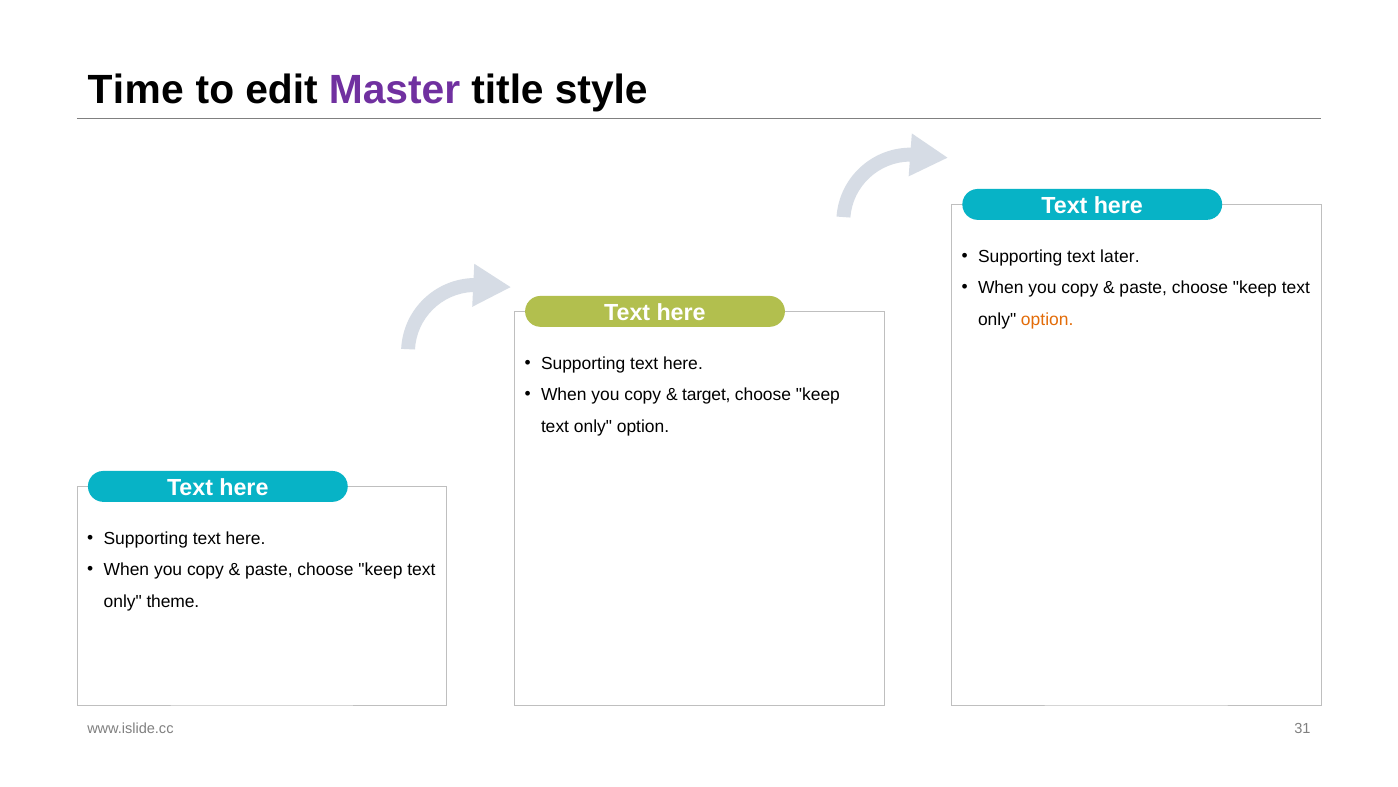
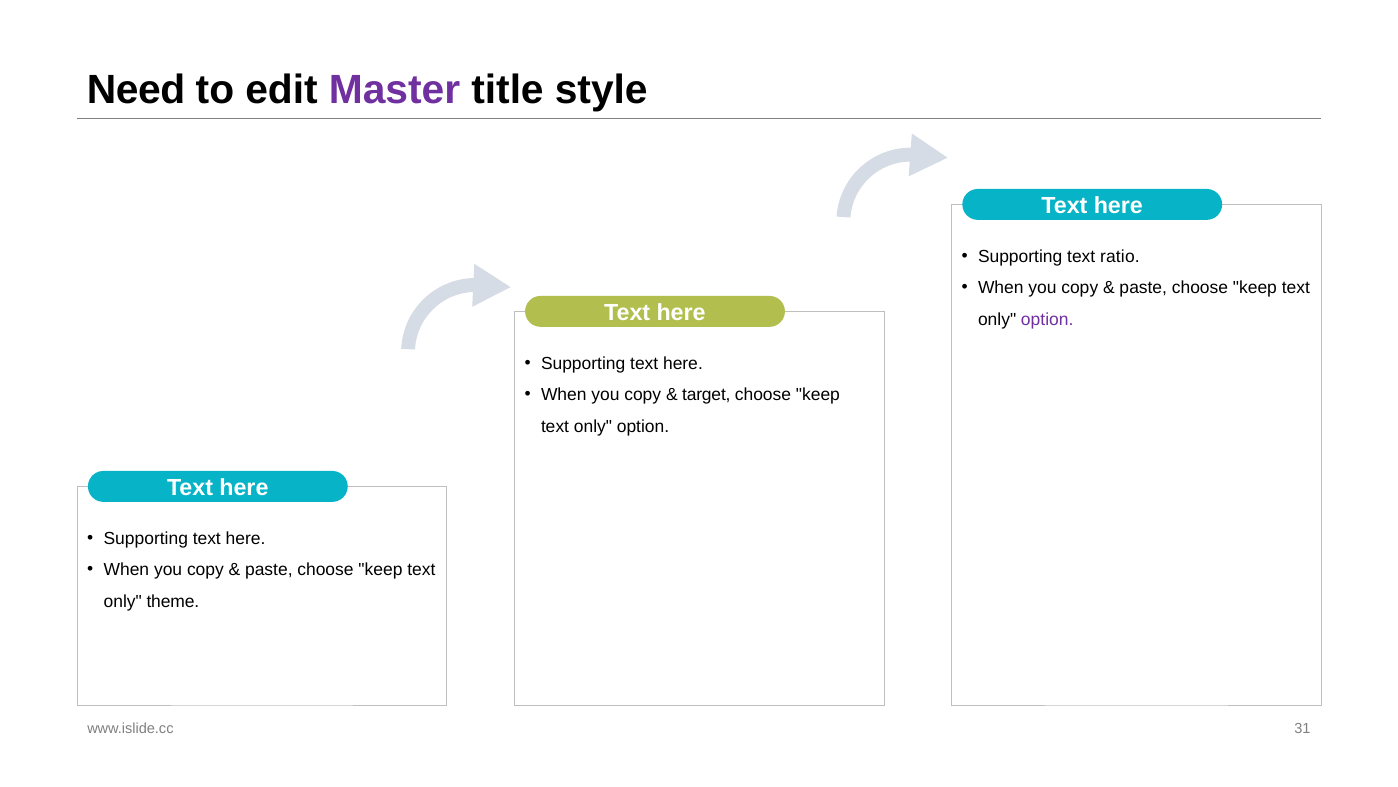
Time: Time -> Need
later: later -> ratio
option at (1047, 319) colour: orange -> purple
